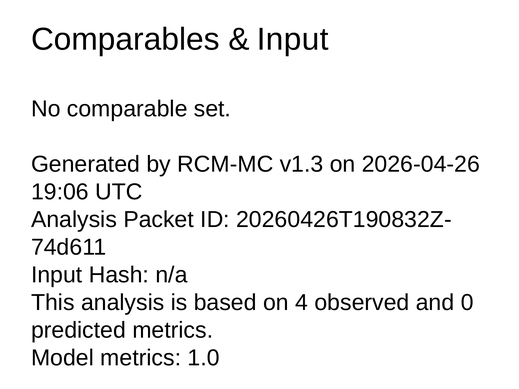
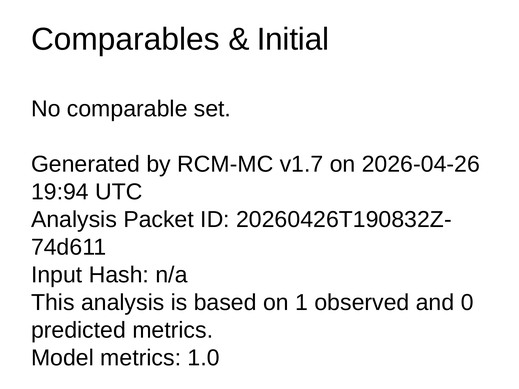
Input at (293, 39): Input -> Initial
v1.3: v1.3 -> v1.7
19:06: 19:06 -> 19:94
4: 4 -> 1
